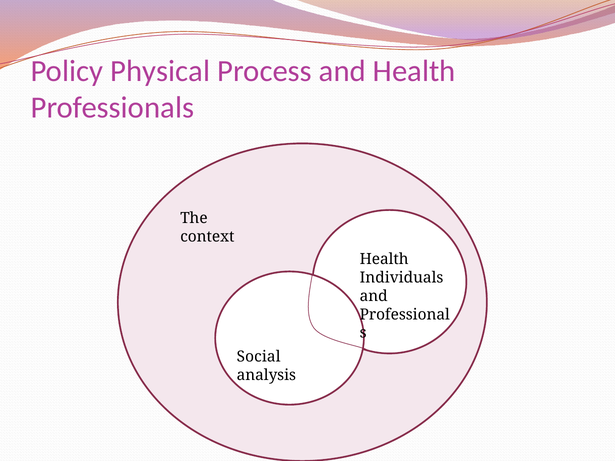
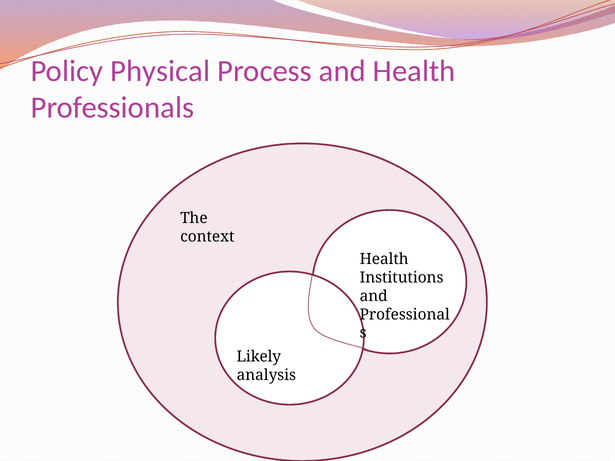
Individuals: Individuals -> Institutions
Social: Social -> Likely
